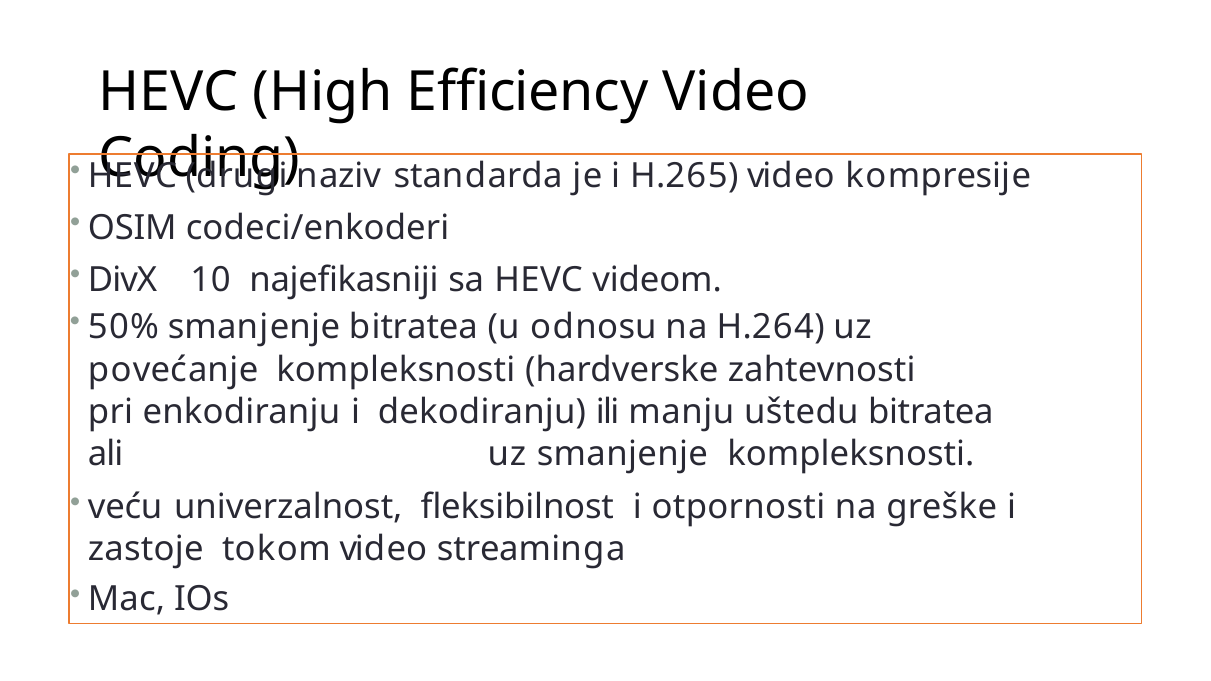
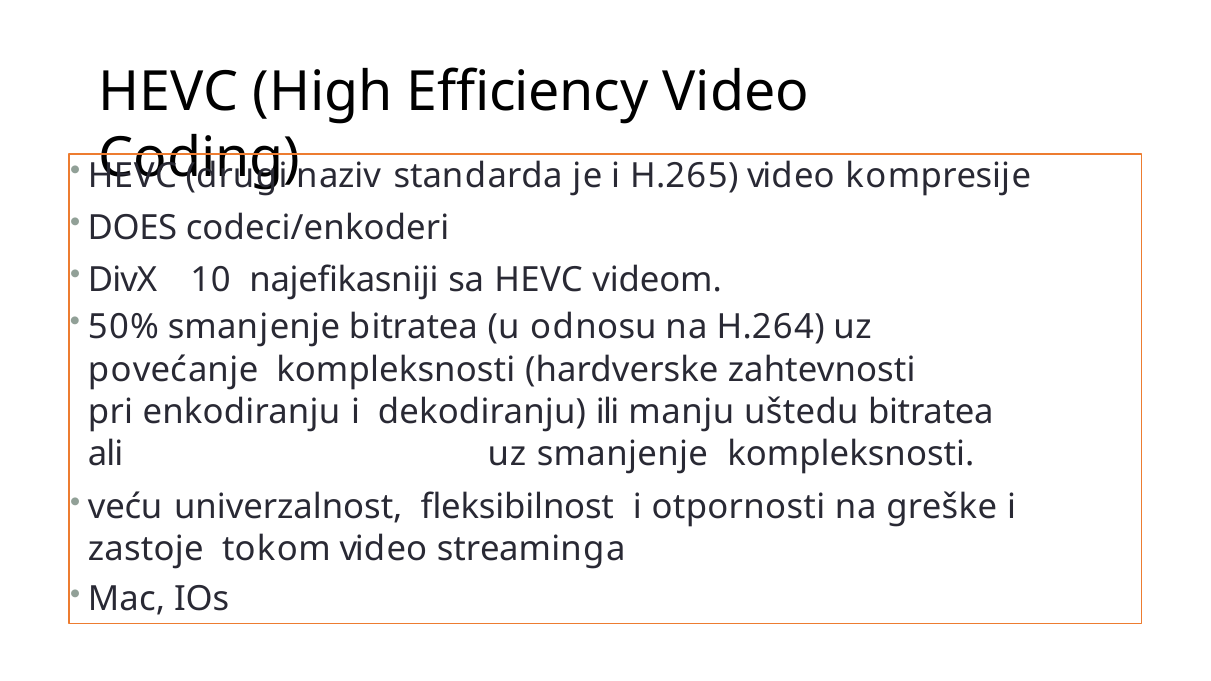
OSIM: OSIM -> DOES
